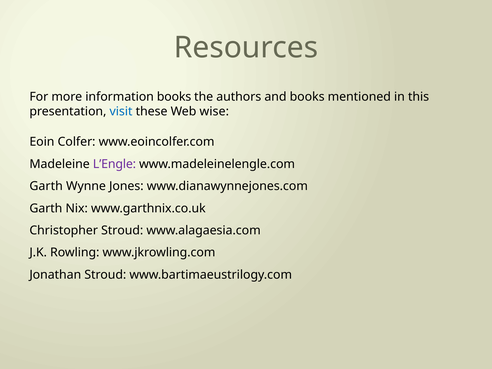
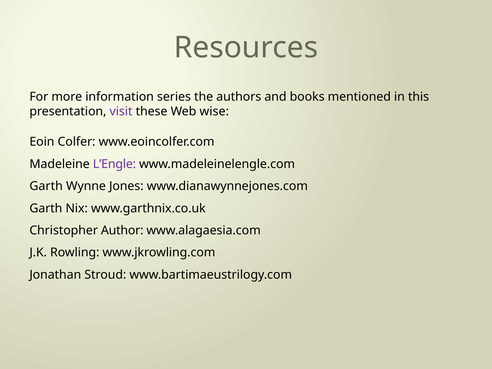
information books: books -> series
visit colour: blue -> purple
Christopher Stroud: Stroud -> Author
